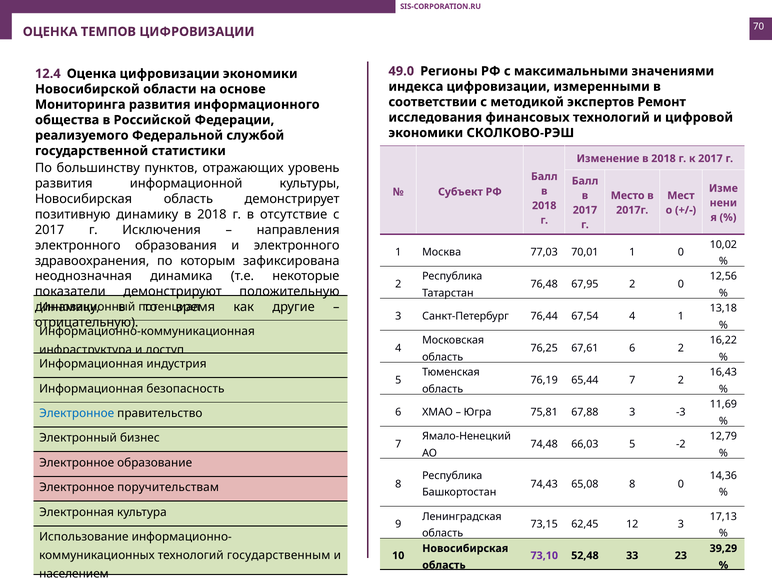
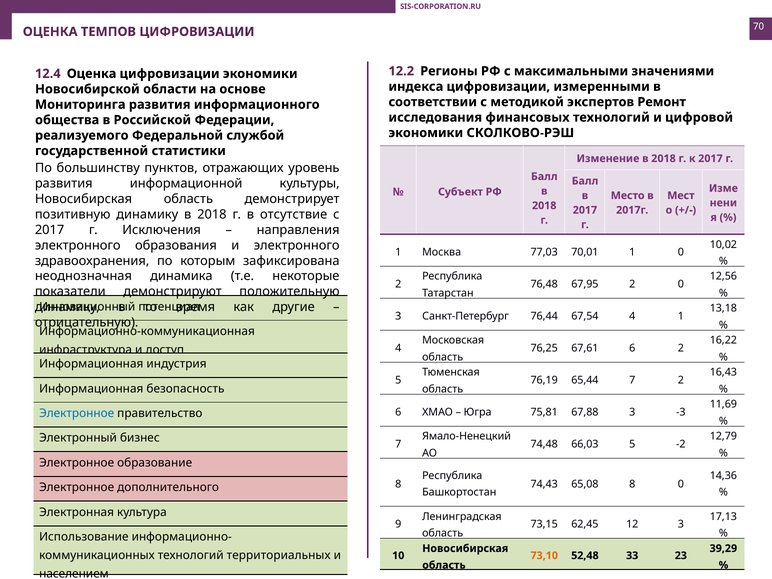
49.0: 49.0 -> 12.2
поручительствам: поручительствам -> дополнительного
государственным: государственным -> территориальных
73,10 colour: purple -> orange
